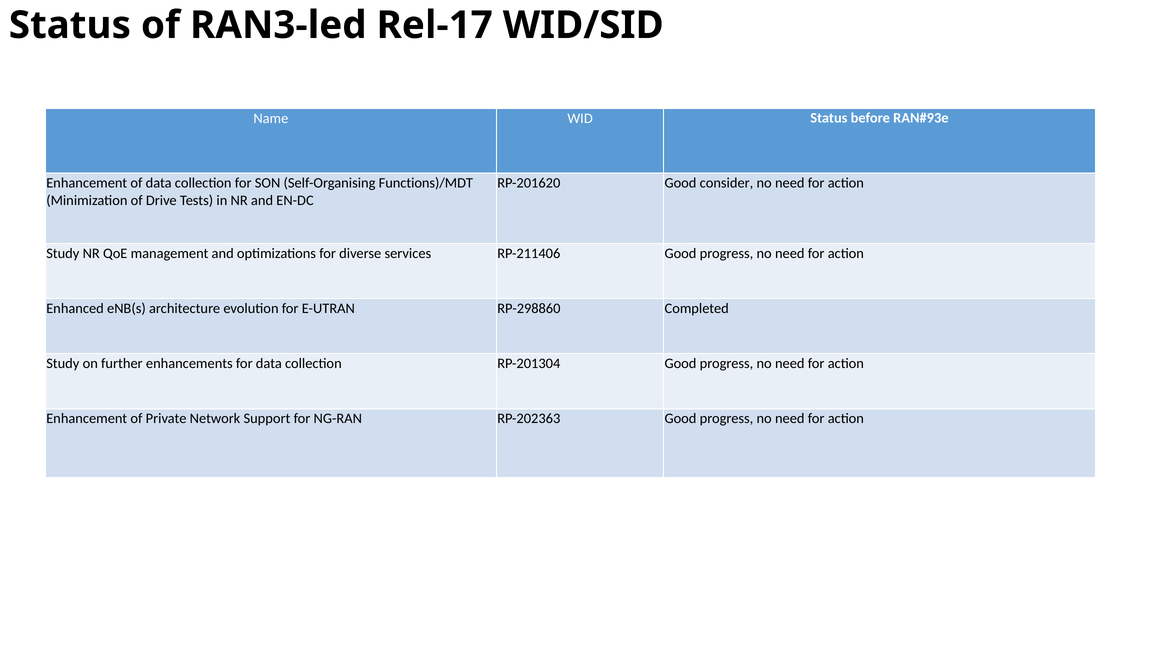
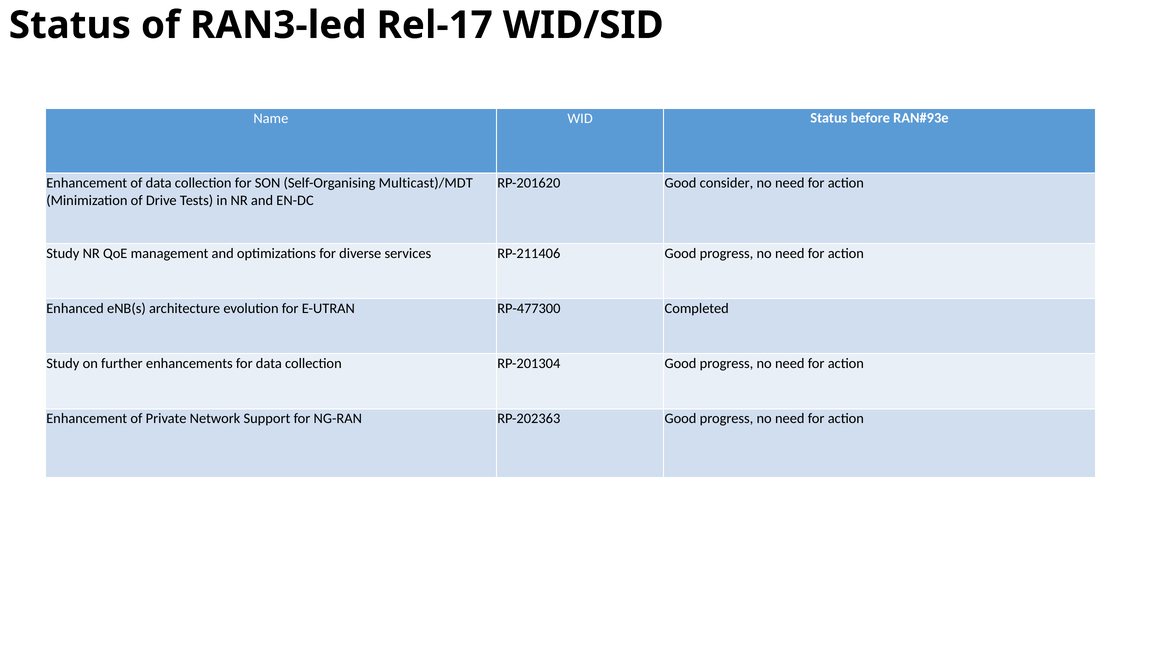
Functions)/MDT: Functions)/MDT -> Multicast)/MDT
RP-298860: RP-298860 -> RP-477300
